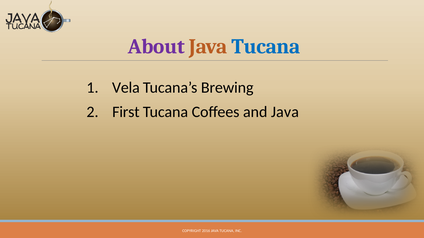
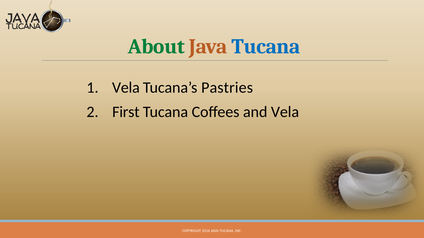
About colour: purple -> green
Brewing: Brewing -> Pastries
and Java: Java -> Vela
